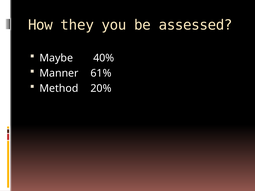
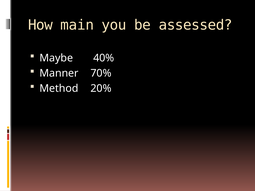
they: they -> main
61%: 61% -> 70%
